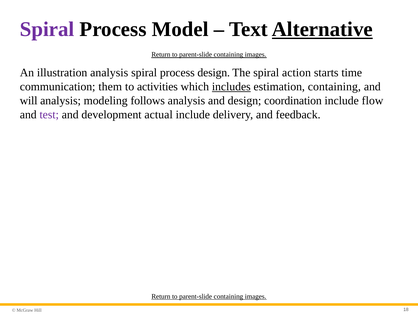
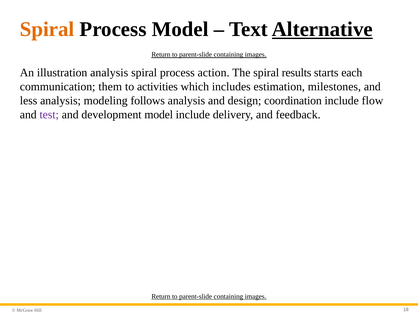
Spiral at (47, 29) colour: purple -> orange
process design: design -> action
action: action -> results
time: time -> each
includes underline: present -> none
estimation containing: containing -> milestones
will: will -> less
development actual: actual -> model
